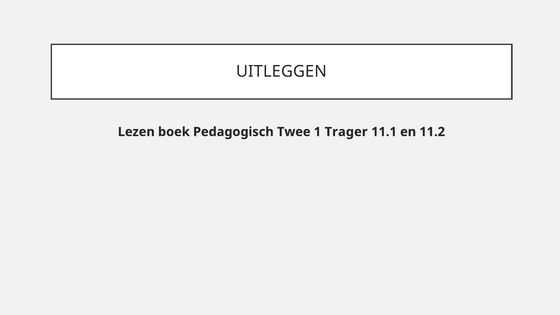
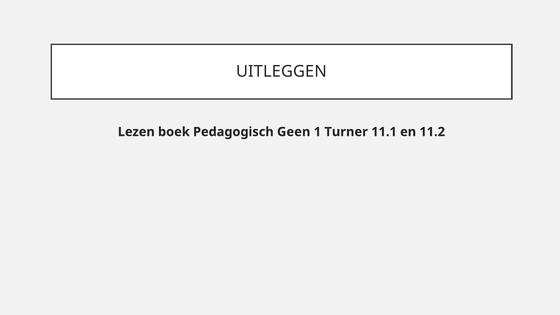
Twee: Twee -> Geen
Trager: Trager -> Turner
